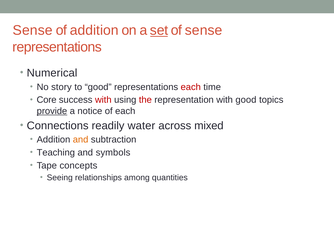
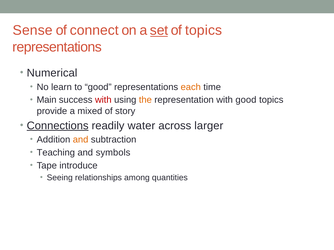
of addition: addition -> connect
of sense: sense -> topics
story: story -> learn
each at (191, 87) colour: red -> orange
Core: Core -> Main
the colour: red -> orange
provide underline: present -> none
notice: notice -> mixed
of each: each -> story
Connections underline: none -> present
mixed: mixed -> larger
concepts: concepts -> introduce
